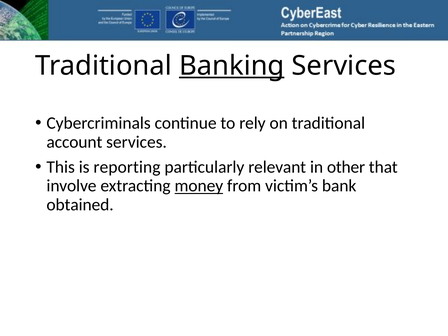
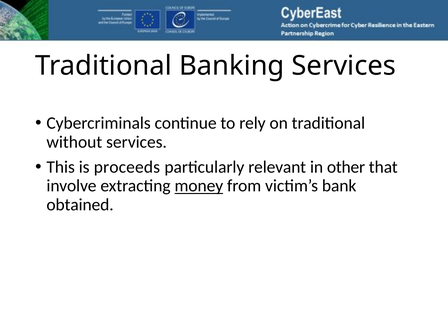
Banking underline: present -> none
account: account -> without
reporting: reporting -> proceeds
